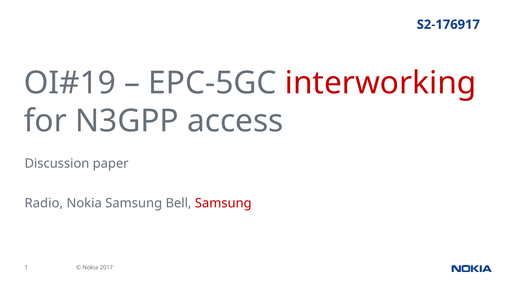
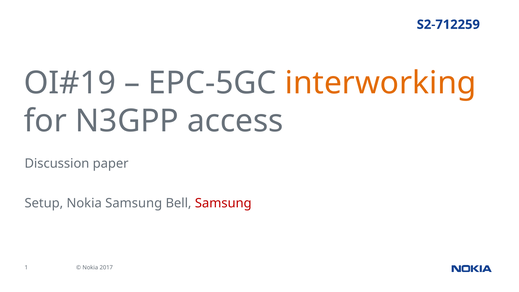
S2-176917: S2-176917 -> S2-712259
interworking colour: red -> orange
Radio: Radio -> Setup
